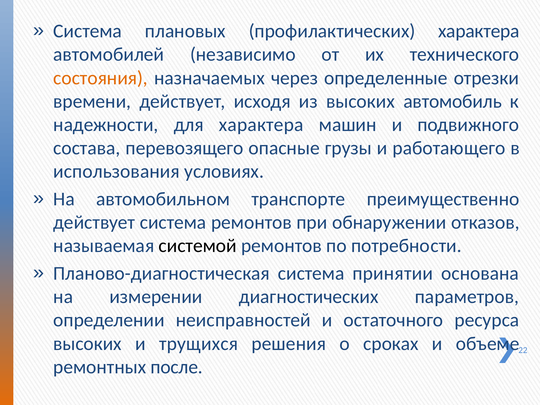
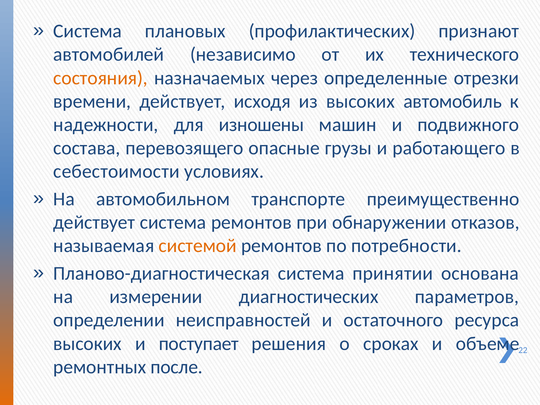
профилактических характера: характера -> признают
для характера: характера -> изношены
использования: использования -> себестоимости
системой colour: black -> orange
трущихся: трущихся -> поступает
